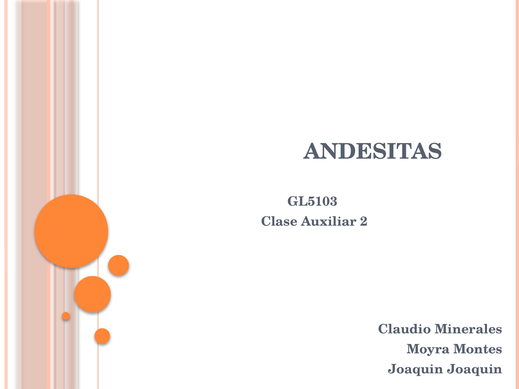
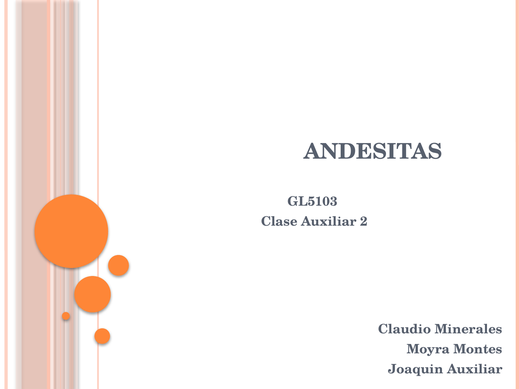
Joaquin Joaquin: Joaquin -> Auxiliar
